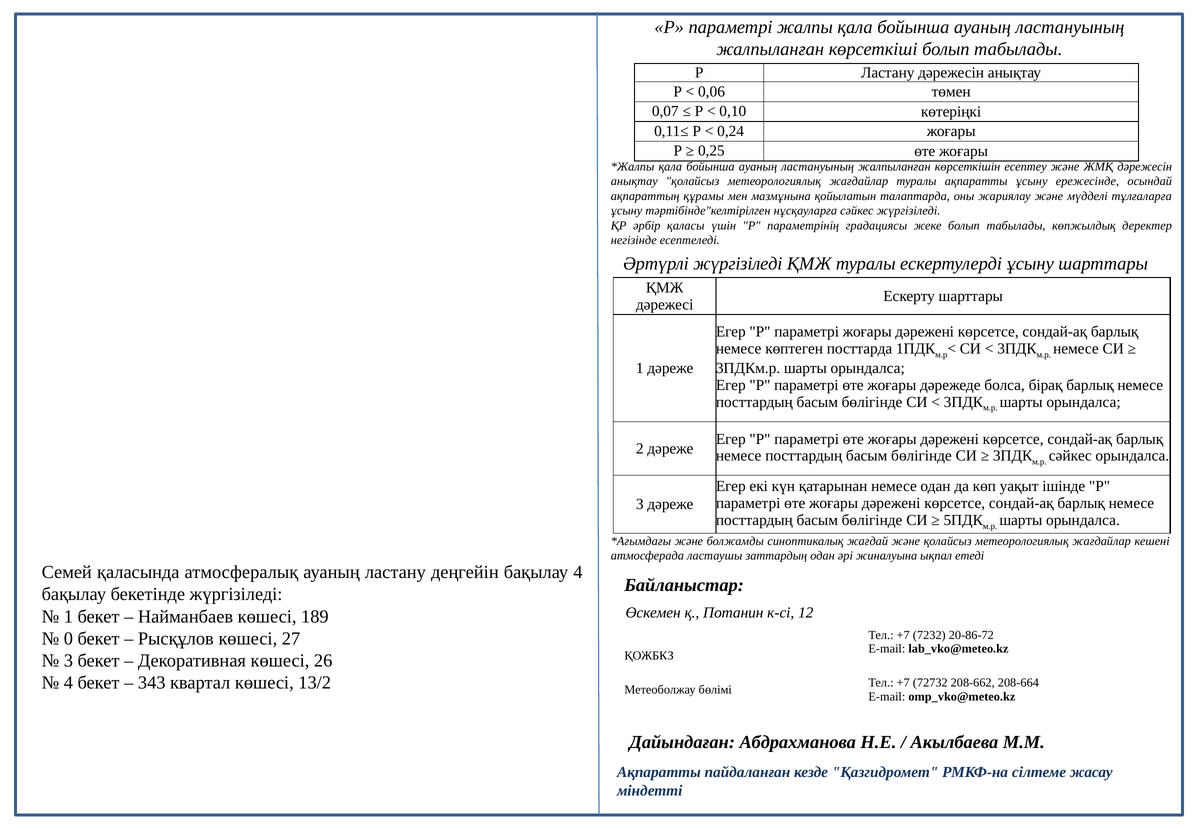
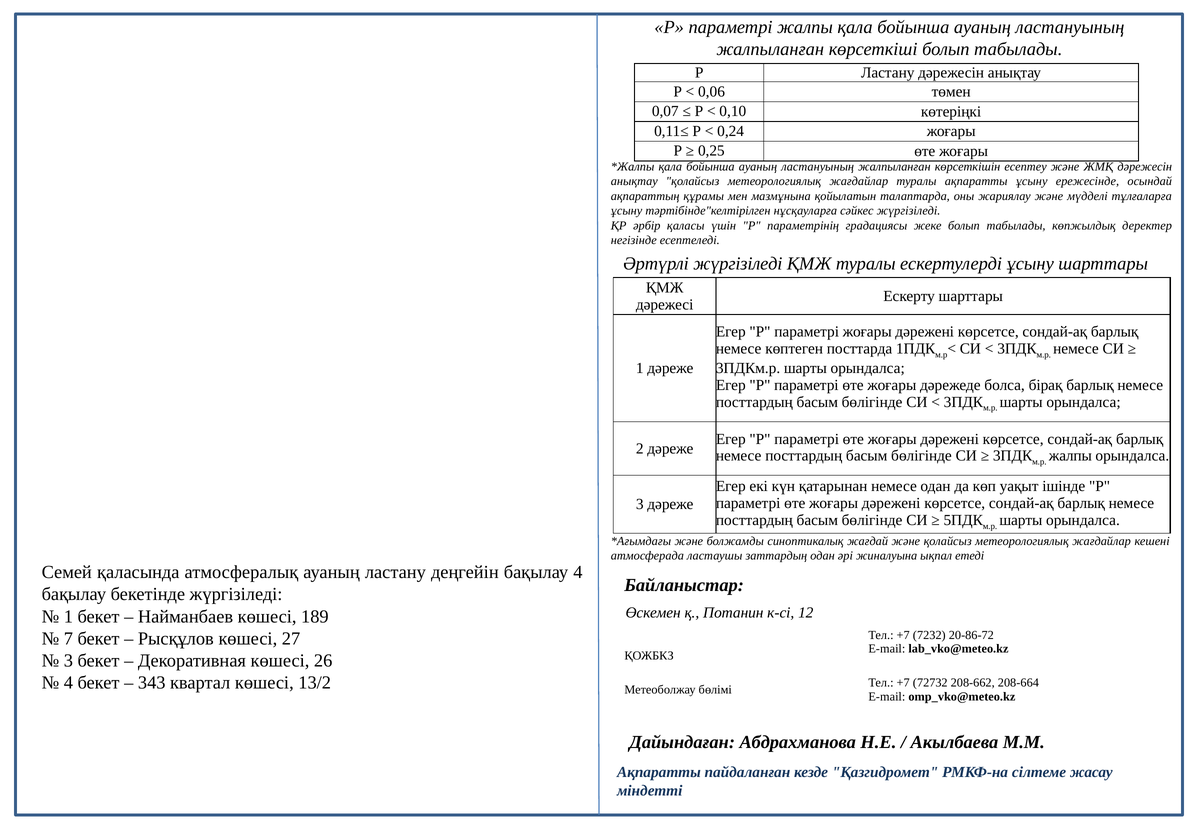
сәйкес at (1070, 456): сәйкес -> жалпы
0: 0 -> 7
